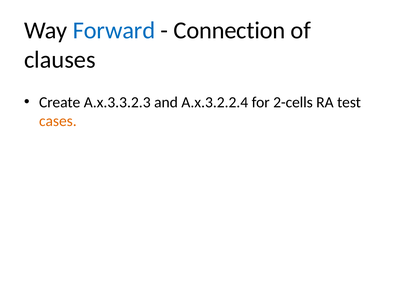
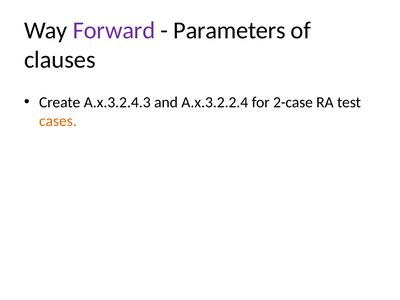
Forward colour: blue -> purple
Connection: Connection -> Parameters
A.x.3.3.2.3: A.x.3.3.2.3 -> A.x.3.2.4.3
2-cells: 2-cells -> 2-case
